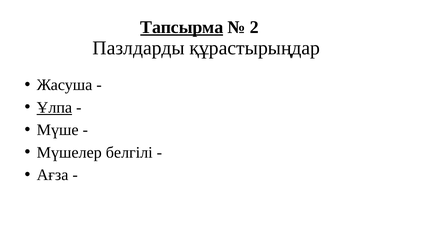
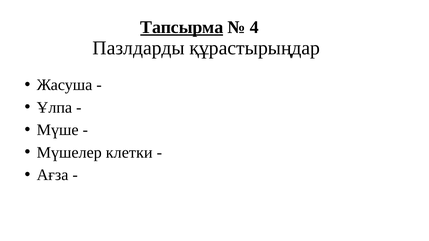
2: 2 -> 4
Ұлпа underline: present -> none
белгілі: белгілі -> клетки
